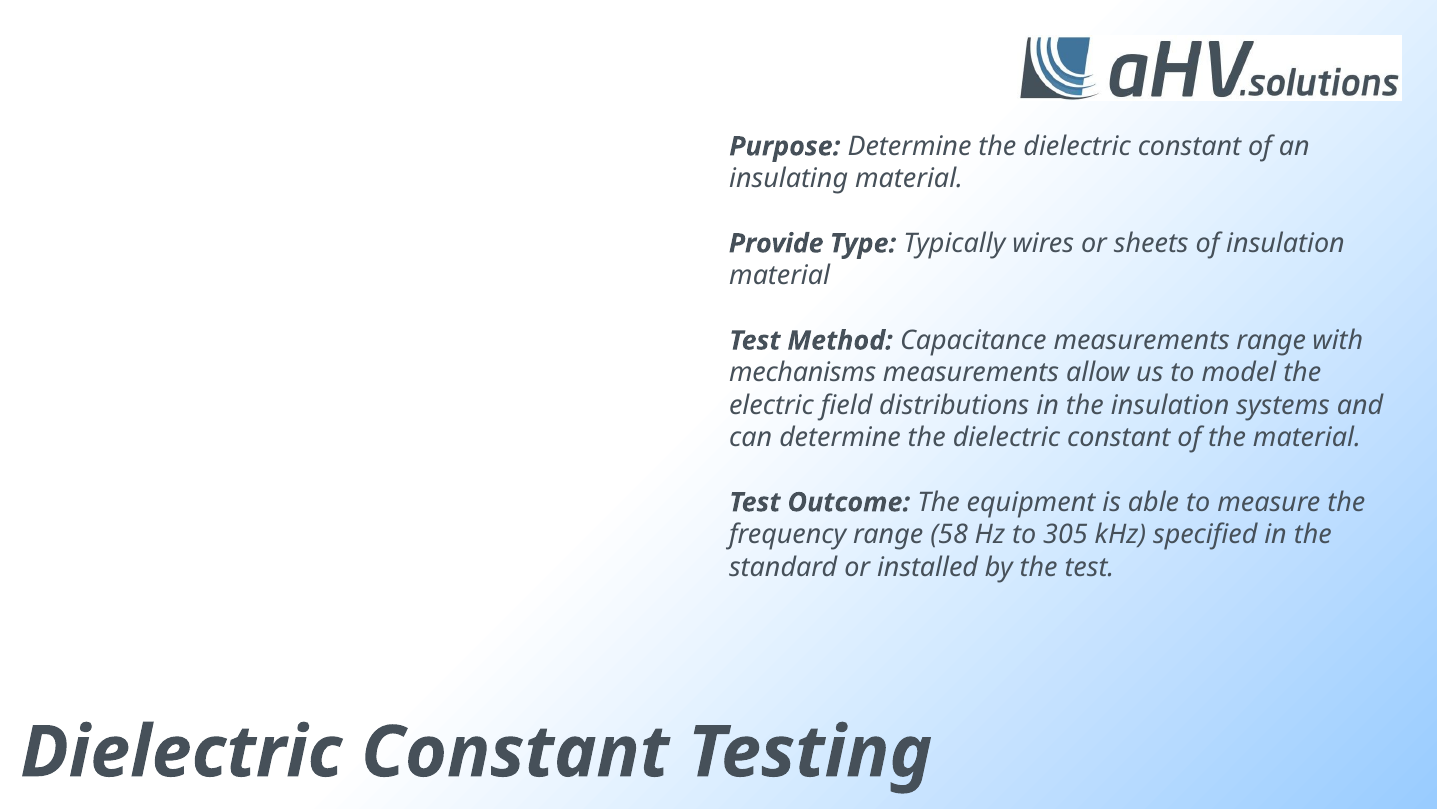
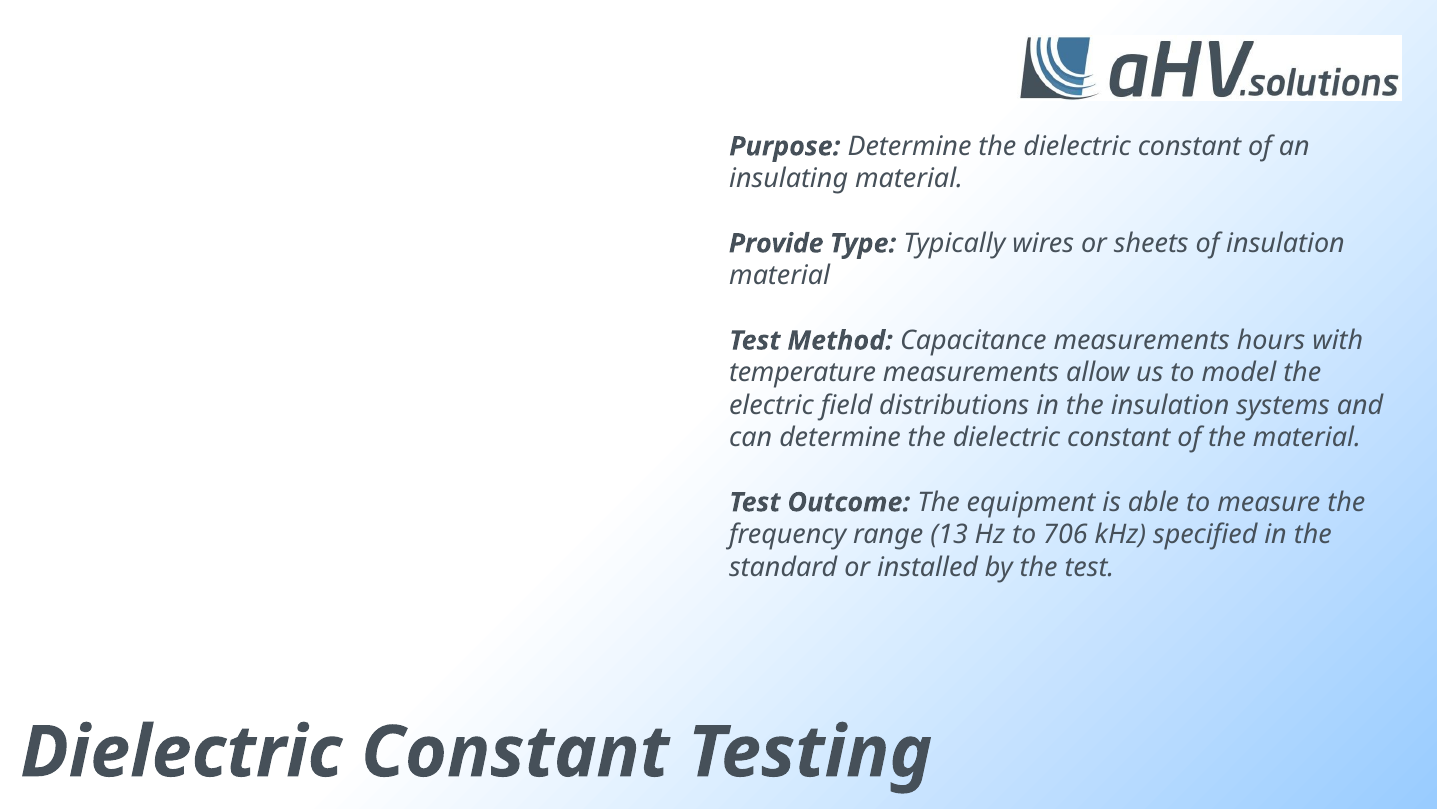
measurements range: range -> hours
mechanisms: mechanisms -> temperature
58: 58 -> 13
305: 305 -> 706
